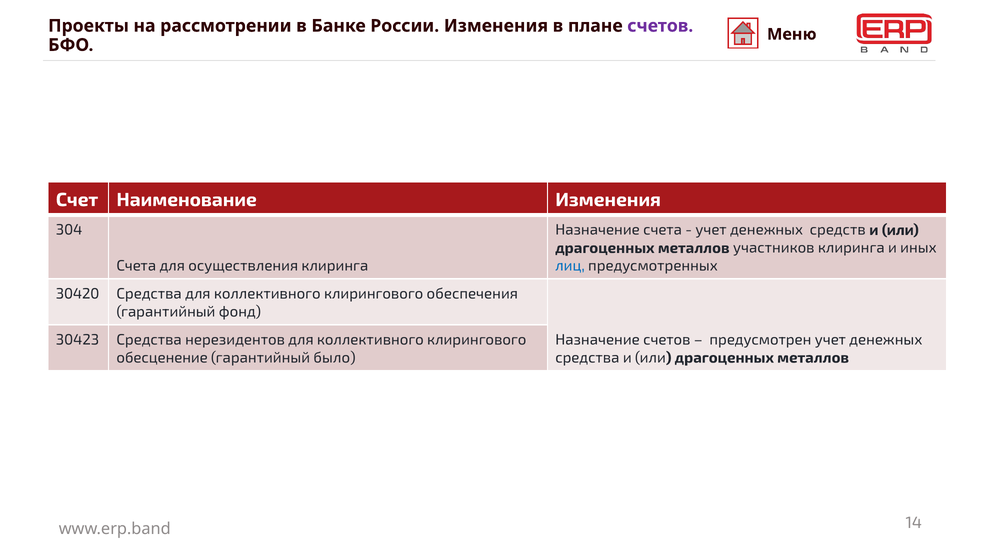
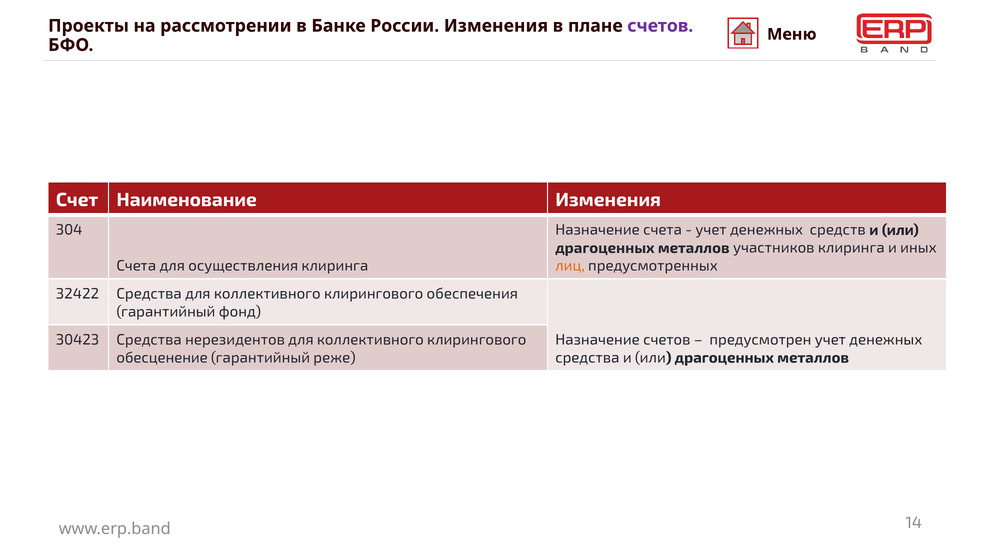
лиц colour: blue -> orange
30420: 30420 -> 32422
было: было -> реже
